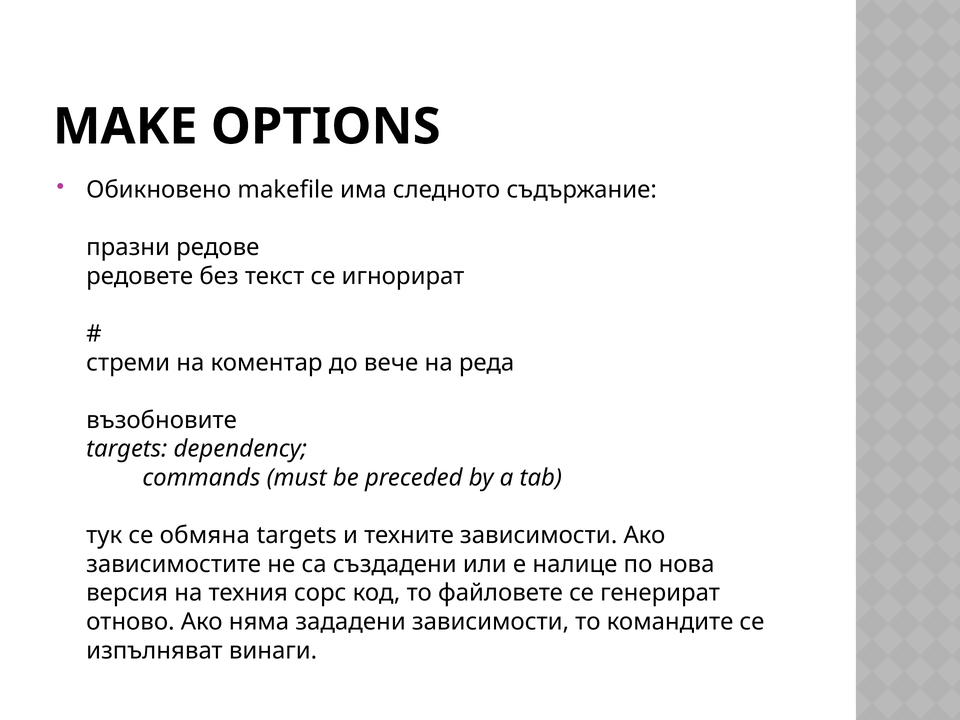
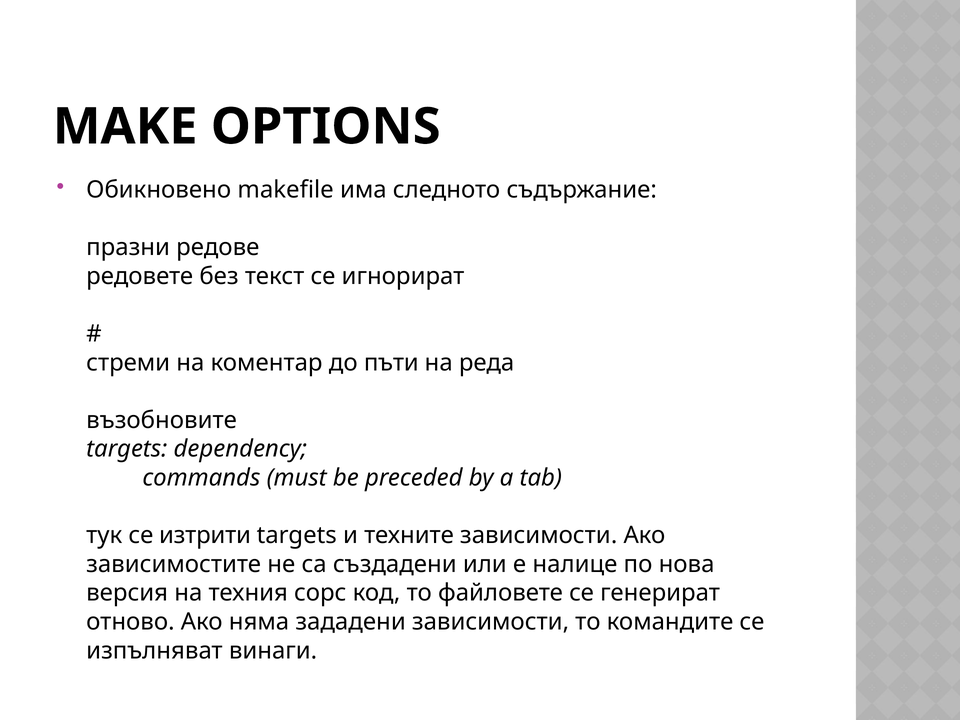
вече: вече -> пъти
обмяна: обмяна -> изтрити
